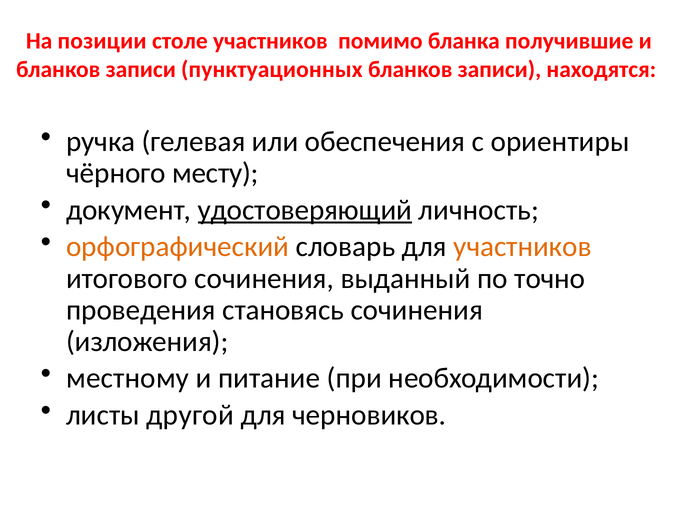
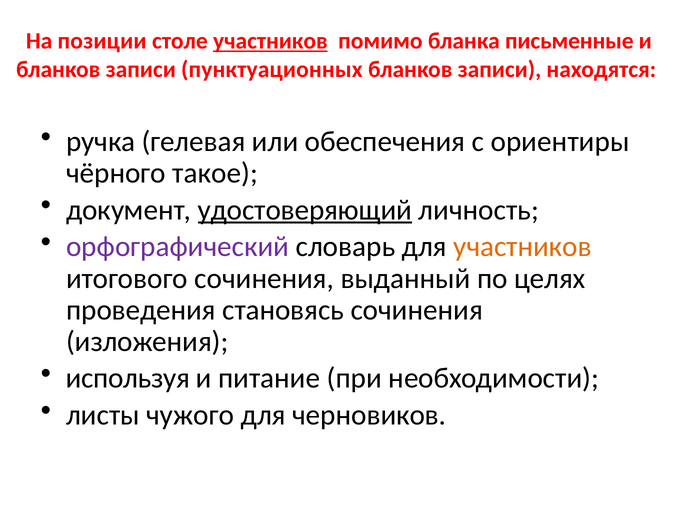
участников at (270, 41) underline: none -> present
получившие: получившие -> письменные
месту: месту -> такое
орфографический colour: orange -> purple
точно: точно -> целях
местному: местному -> используя
другой: другой -> чужого
